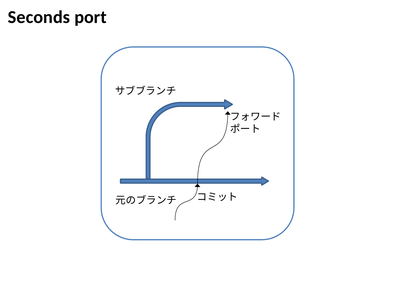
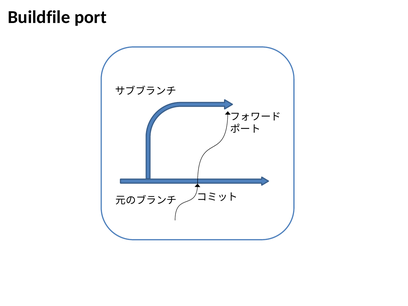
Seconds: Seconds -> Buildfile
